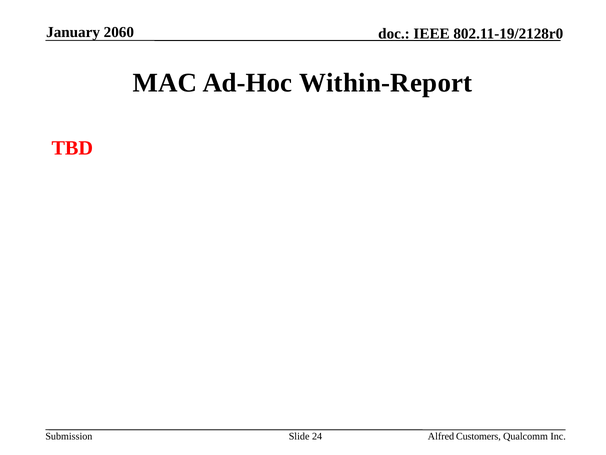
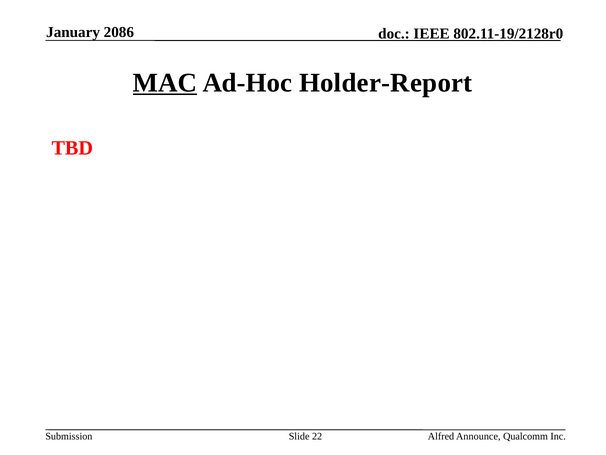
2060: 2060 -> 2086
MAC underline: none -> present
Within-Report: Within-Report -> Holder-Report
24: 24 -> 22
Customers: Customers -> Announce
